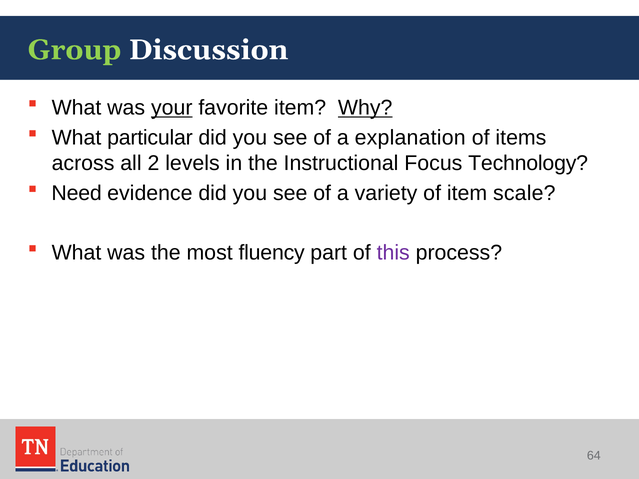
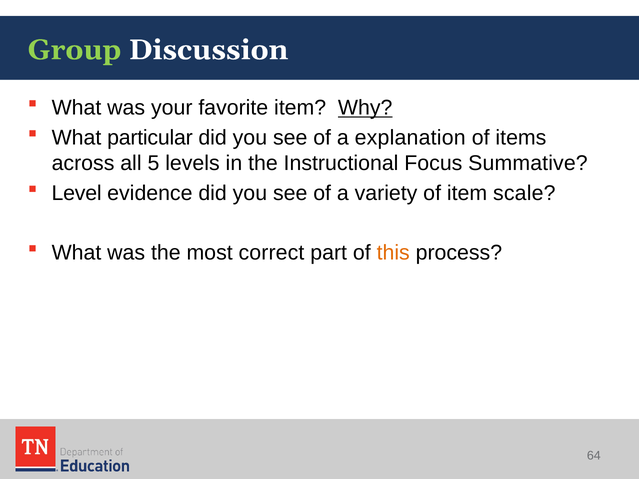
your underline: present -> none
2: 2 -> 5
Technology: Technology -> Summative
Need: Need -> Level
fluency: fluency -> correct
this colour: purple -> orange
